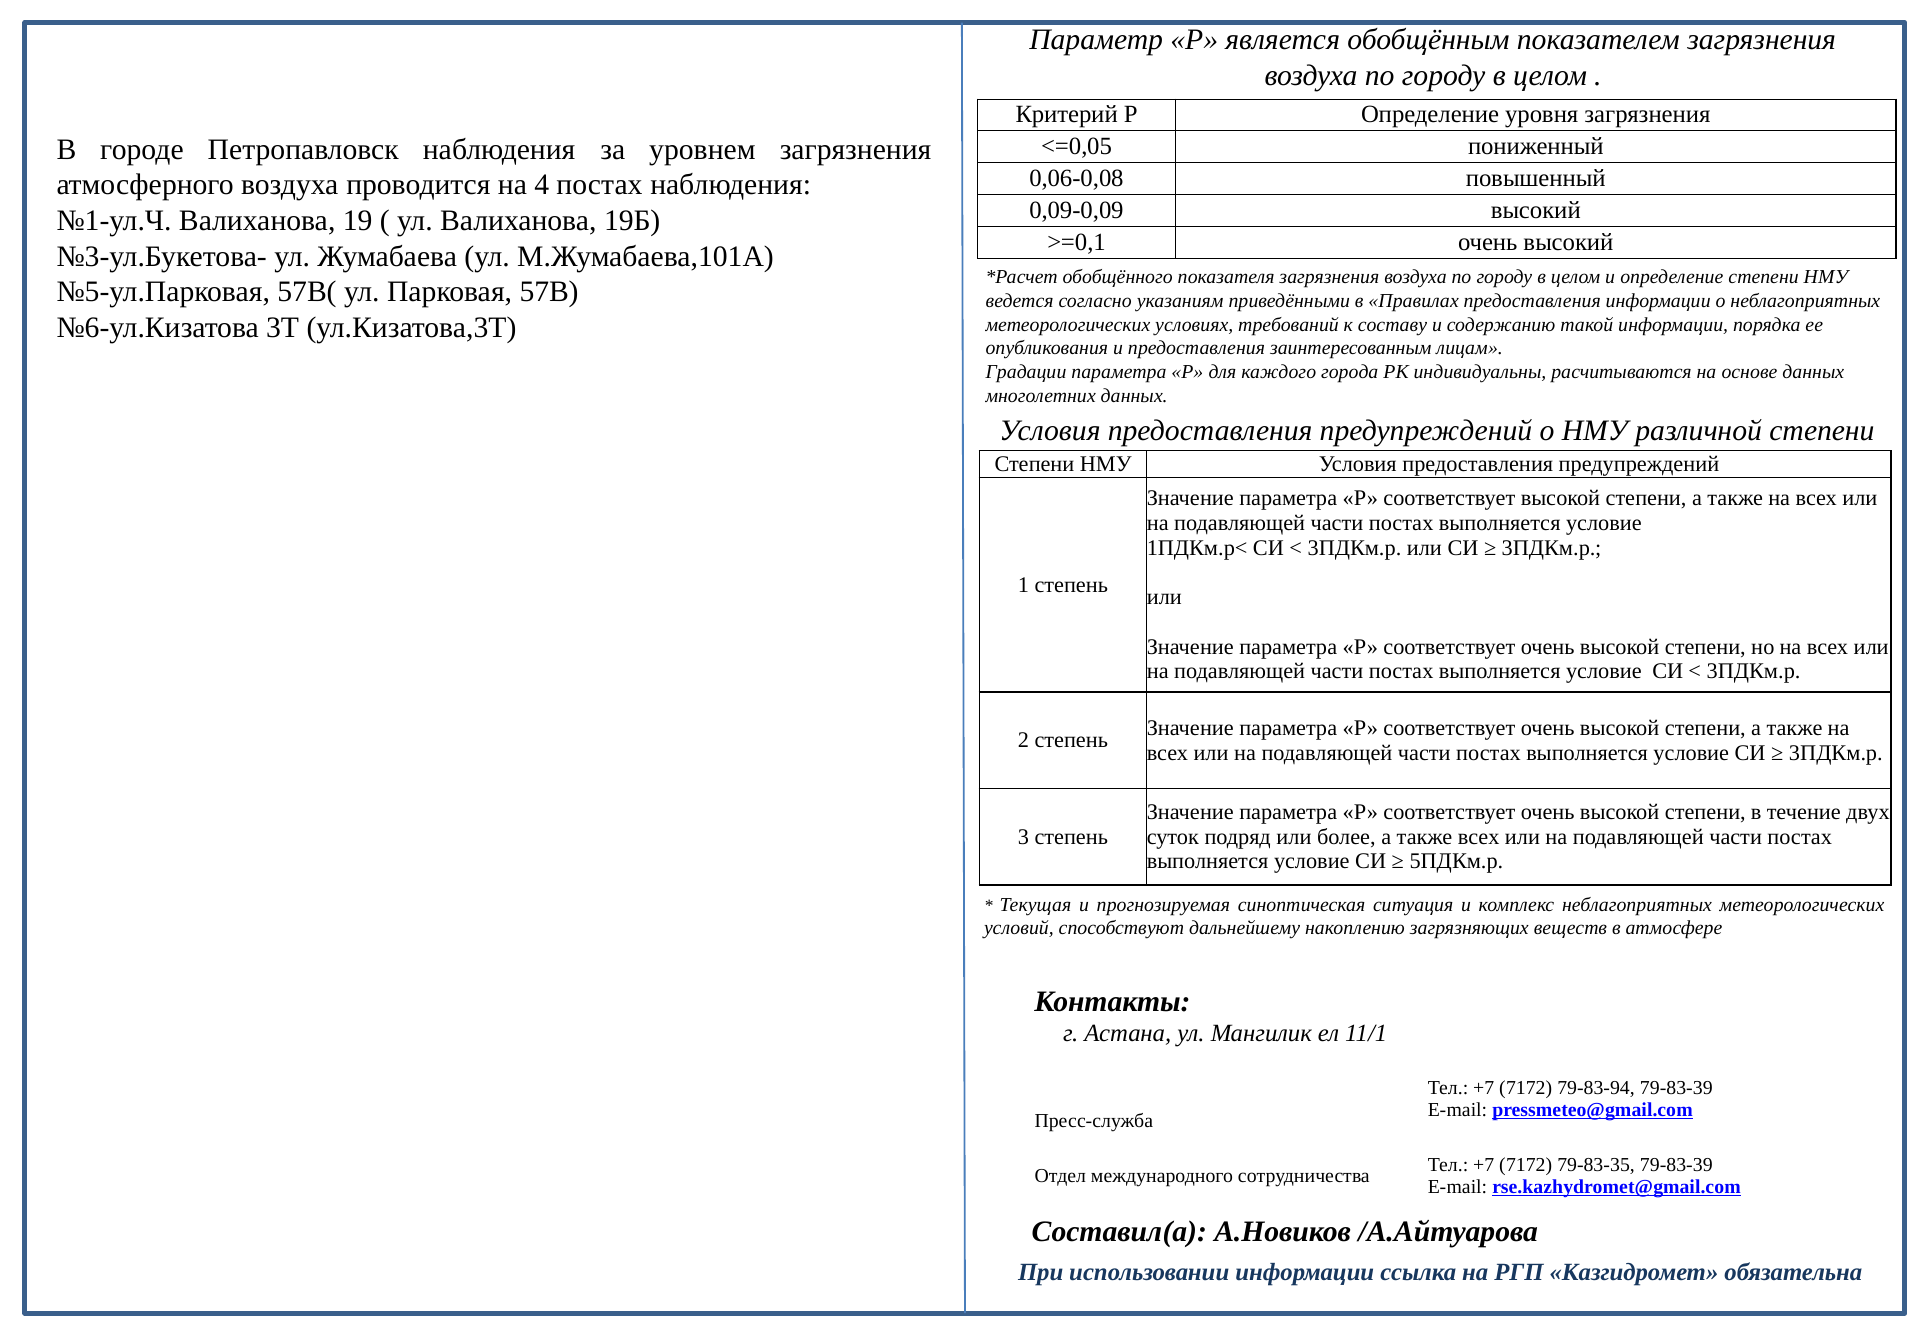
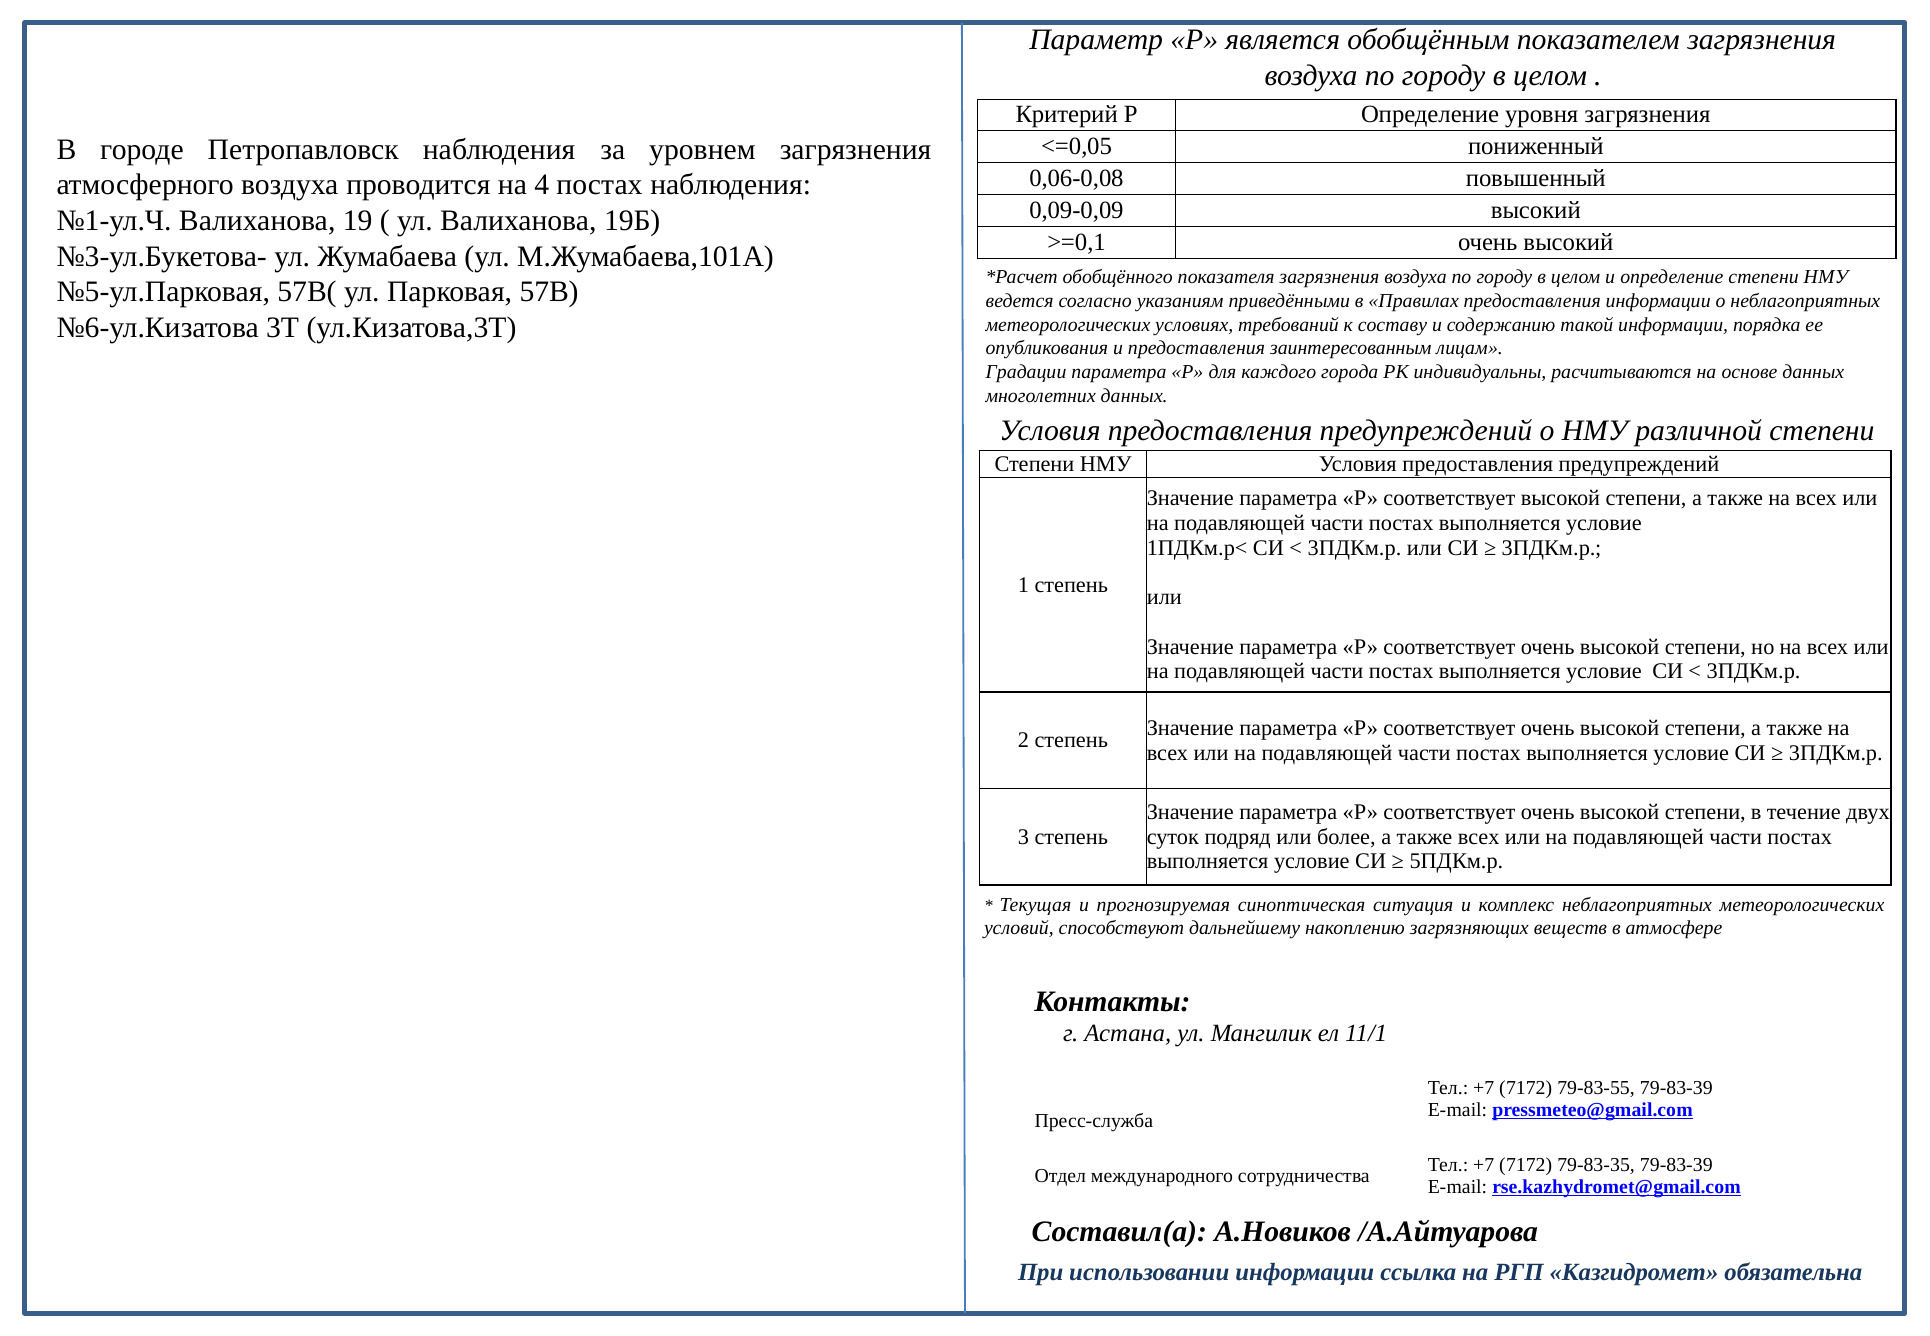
79-83-94: 79-83-94 -> 79-83-55
